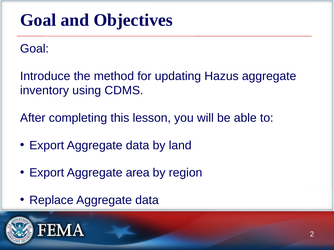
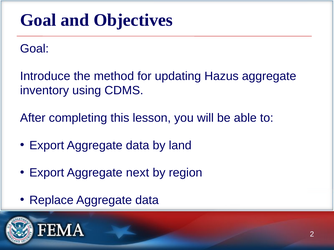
area: area -> next
